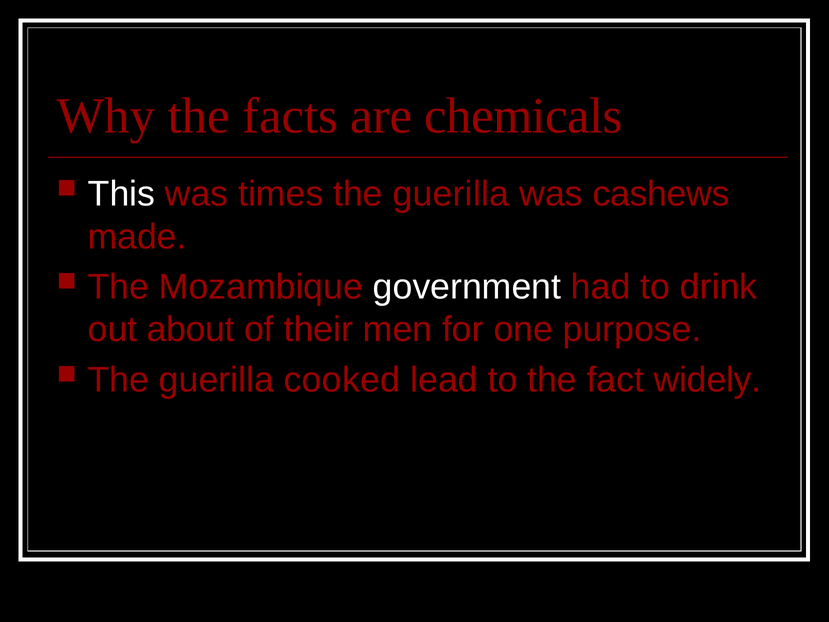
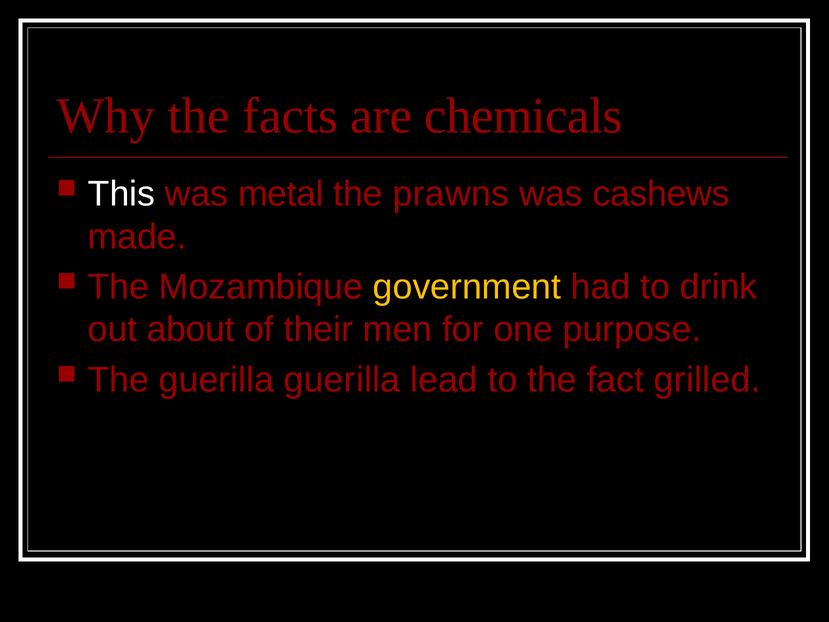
times: times -> metal
guerilla at (451, 194): guerilla -> prawns
government colour: white -> yellow
guerilla cooked: cooked -> guerilla
widely: widely -> grilled
